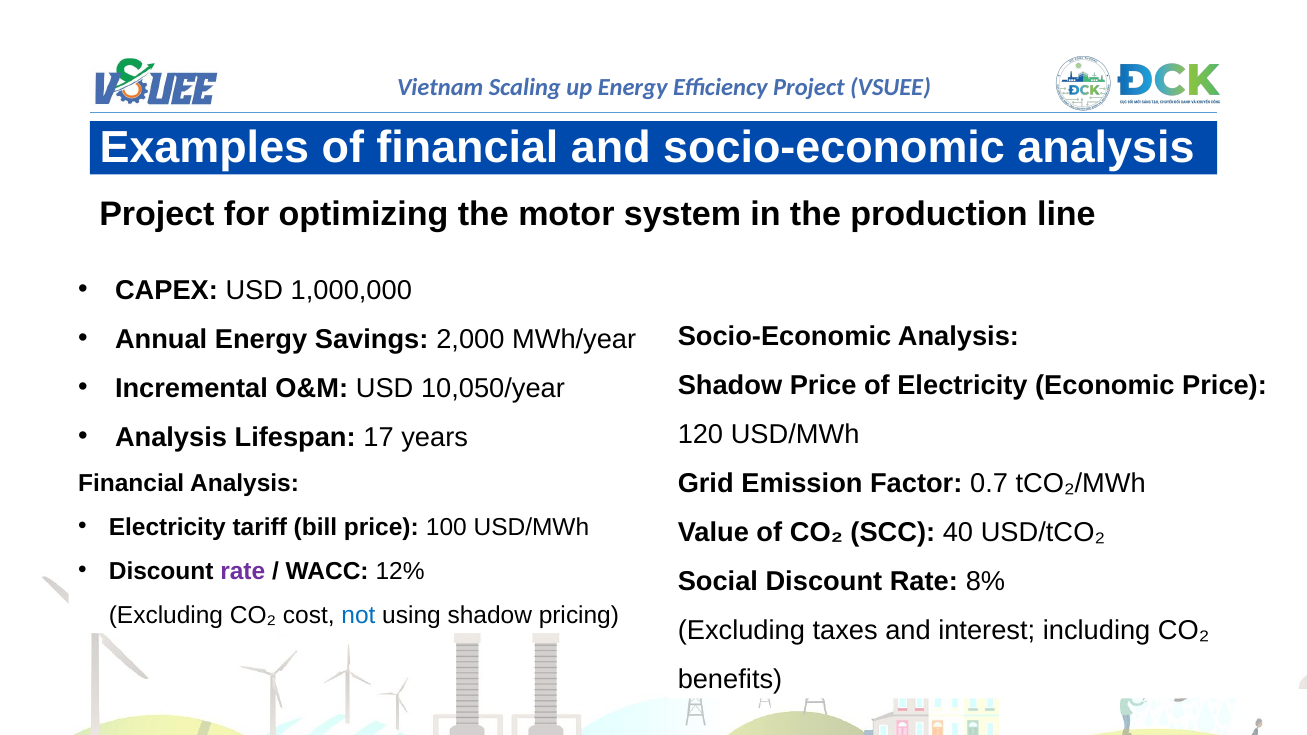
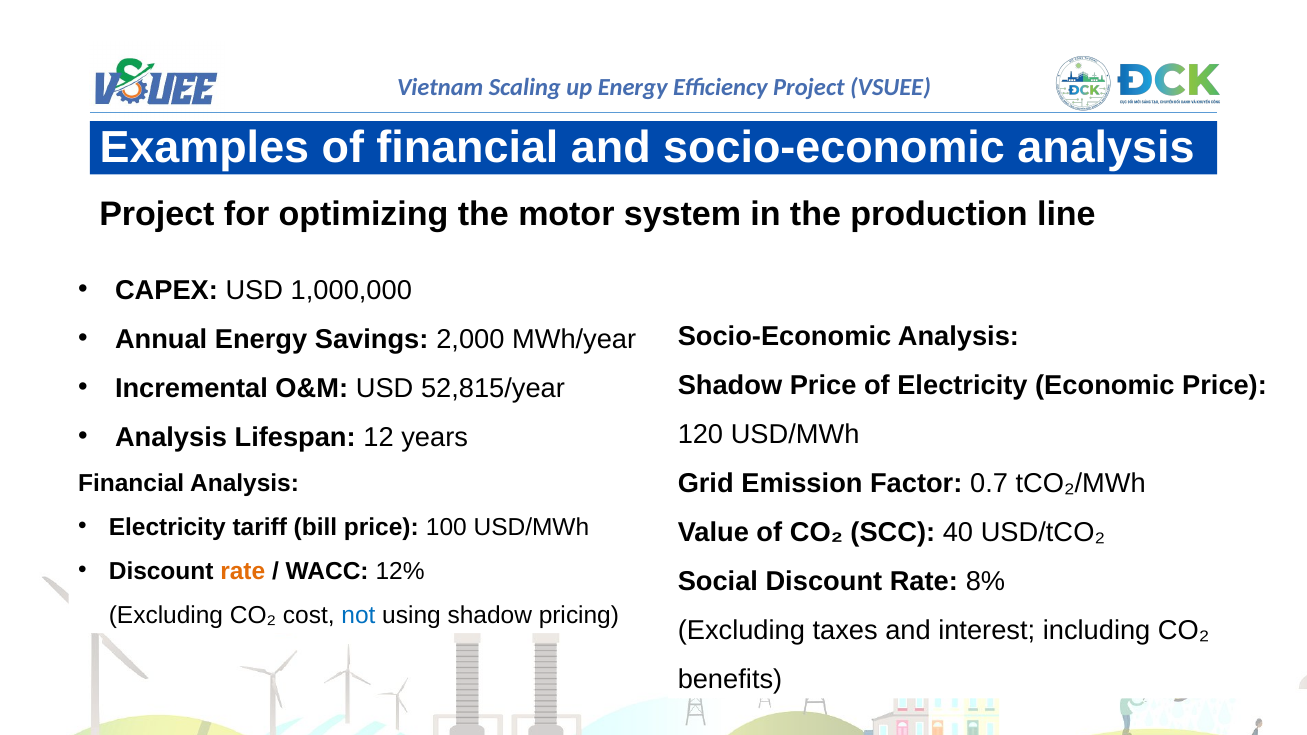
10,050/year: 10,050/year -> 52,815/year
17: 17 -> 12
rate at (243, 571) colour: purple -> orange
